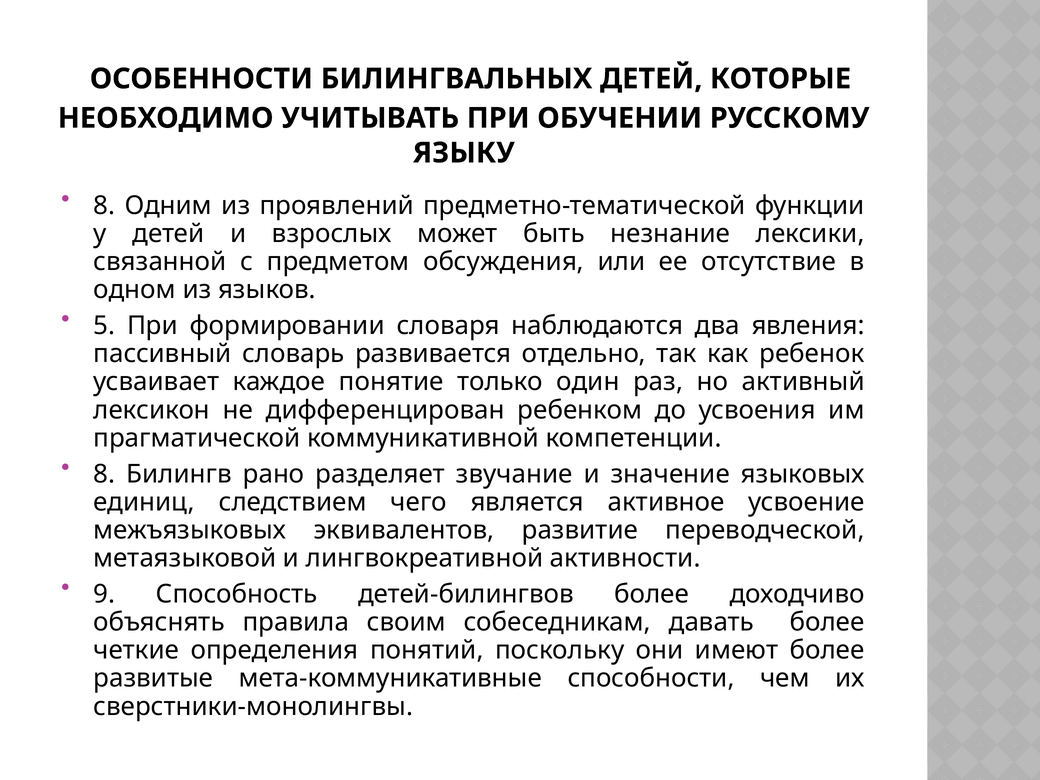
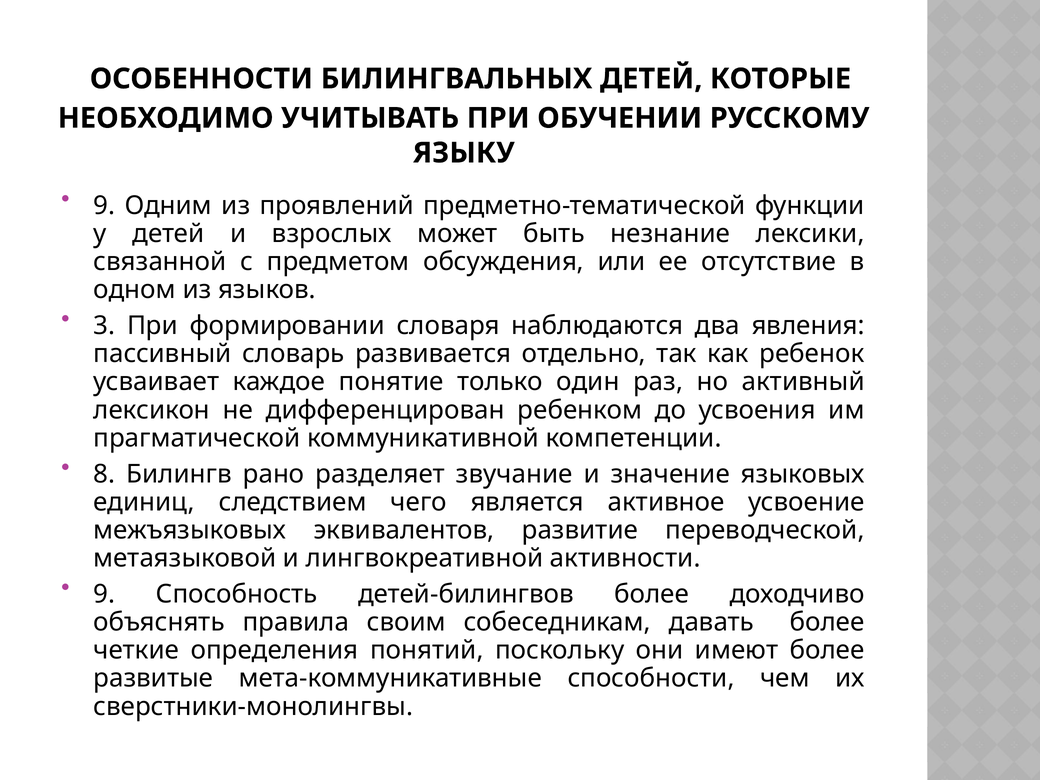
8 at (104, 206): 8 -> 9
5: 5 -> 3
